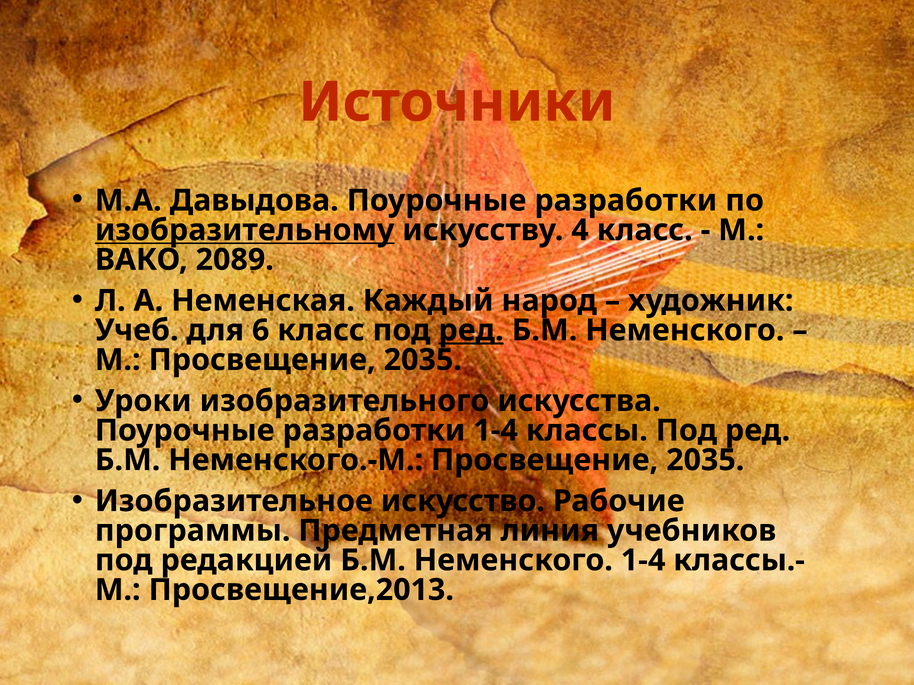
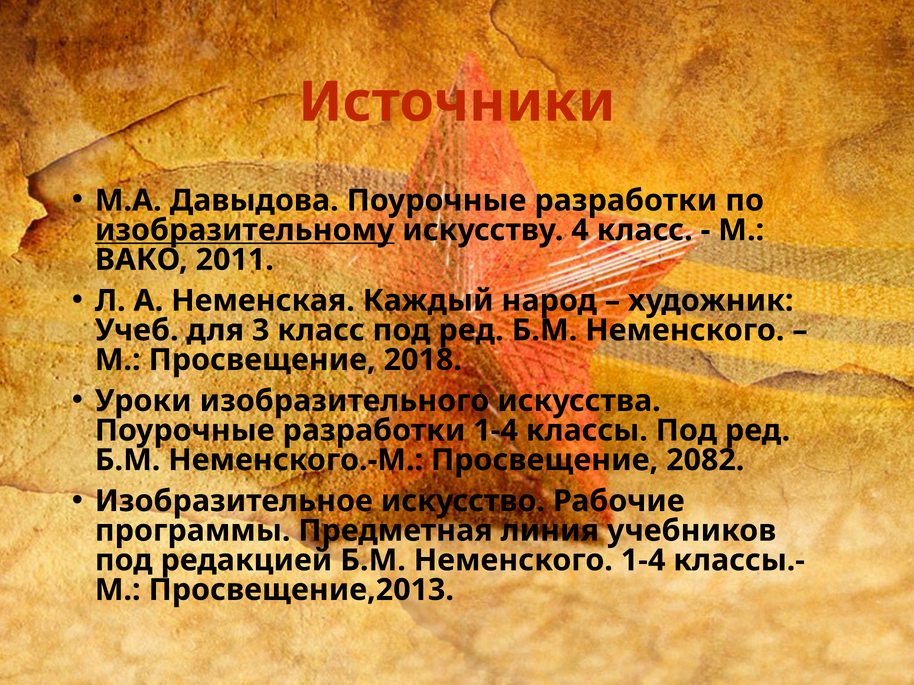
2089: 2089 -> 2011
6: 6 -> 3
ред at (471, 331) underline: present -> none
М Просвещение 2035: 2035 -> 2018
Неменского.-М Просвещение 2035: 2035 -> 2082
